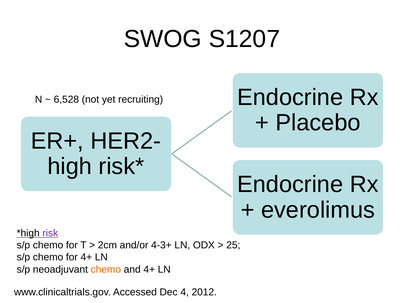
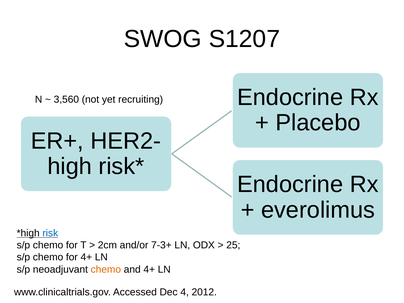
6,528: 6,528 -> 3,560
risk colour: purple -> blue
4-3+: 4-3+ -> 7-3+
